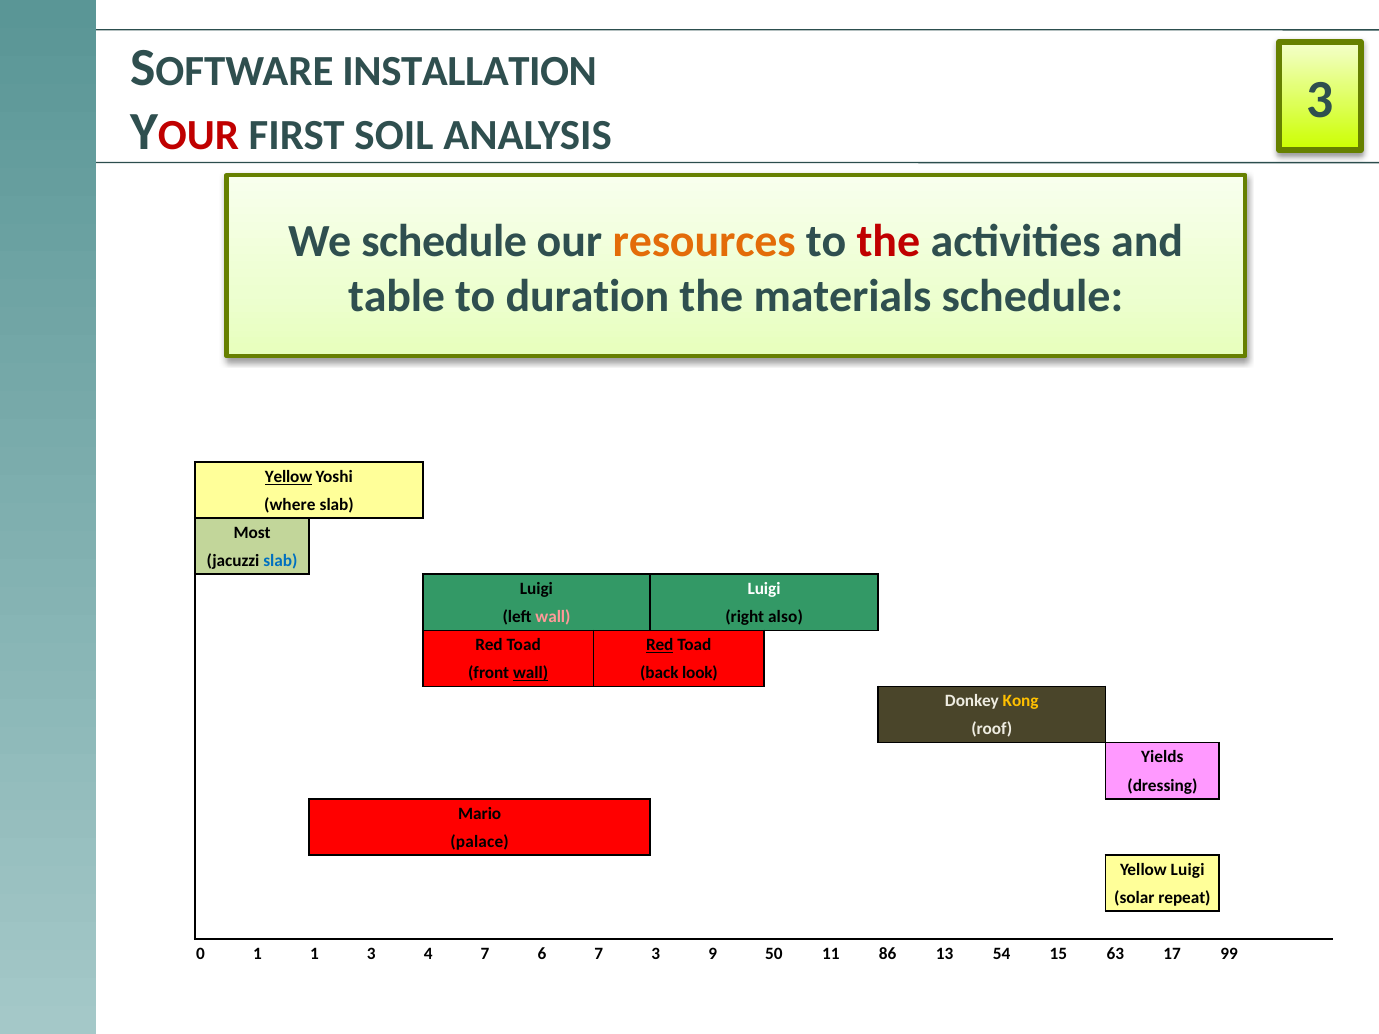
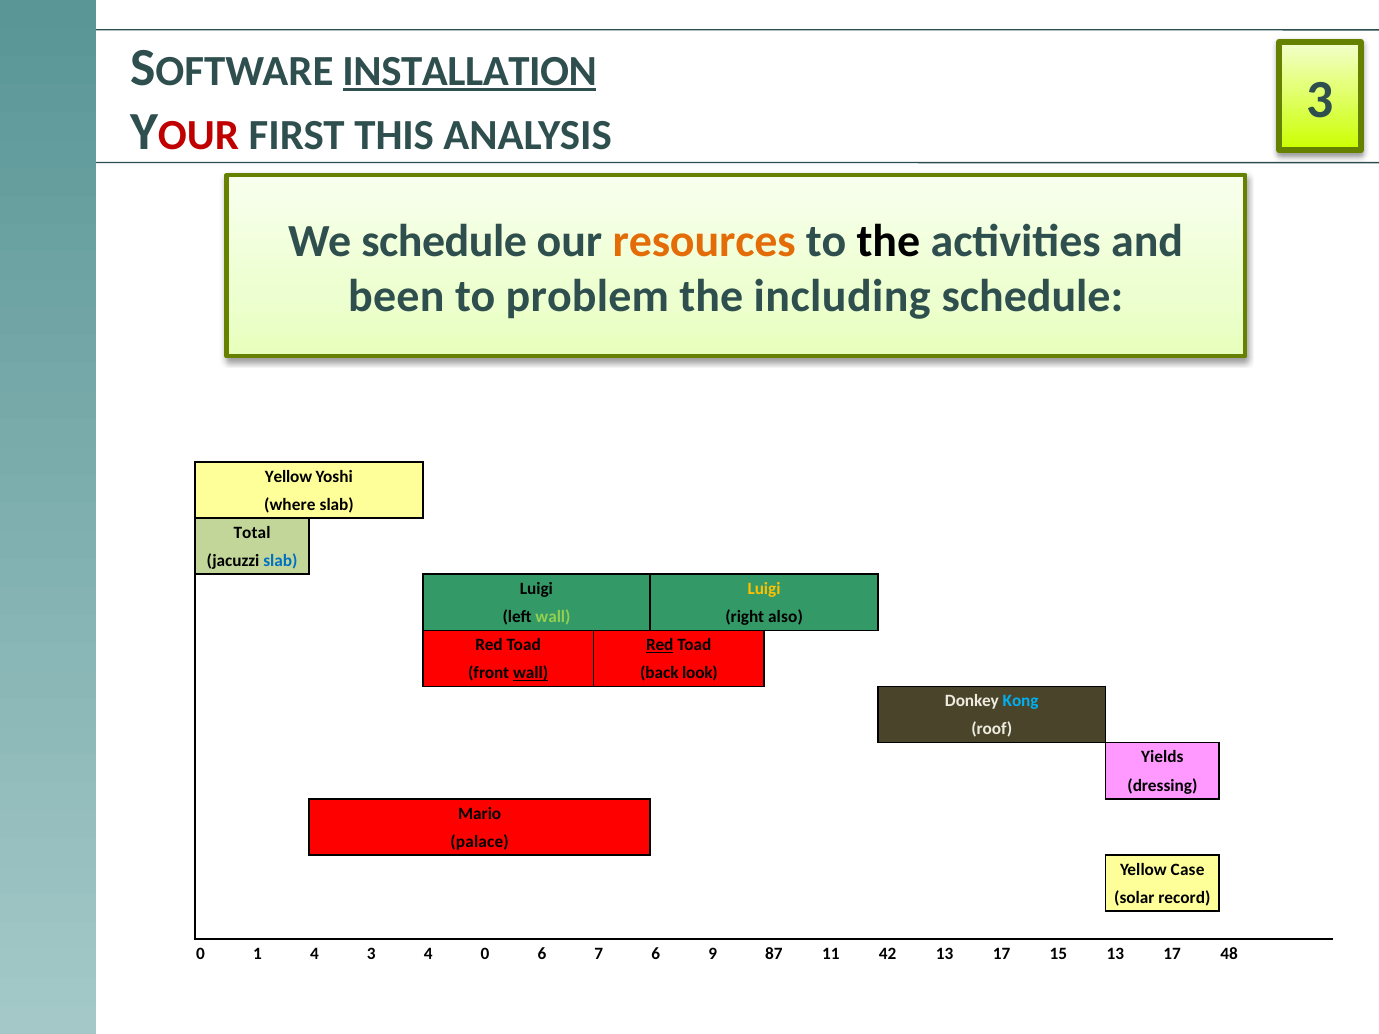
INSTALLATION underline: none -> present
SOIL: SOIL -> THIS
the at (888, 241) colour: red -> black
table: table -> been
duration: duration -> problem
materials: materials -> including
Yellow at (288, 477) underline: present -> none
Most: Most -> Total
Luigi at (764, 589) colour: white -> yellow
wall at (553, 617) colour: pink -> light green
Kong colour: yellow -> light blue
Yellow Luigi: Luigi -> Case
repeat: repeat -> record
1 1: 1 -> 4
4 7: 7 -> 0
7 3: 3 -> 6
50: 50 -> 87
86: 86 -> 42
54 at (1002, 954): 54 -> 17
15 63: 63 -> 13
99: 99 -> 48
